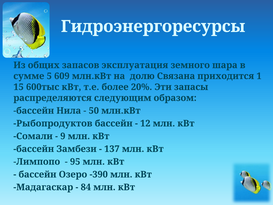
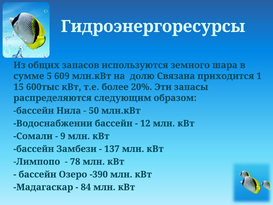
эксплуатация: эксплуатация -> используются
Рыбопродуктов: Рыбопродуктов -> Водоснабжении
95: 95 -> 78
